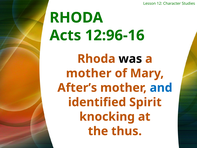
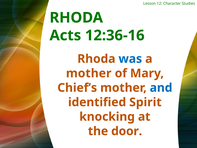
12:96-16: 12:96-16 -> 12:36-16
was colour: black -> blue
After’s: After’s -> Chief’s
thus: thus -> door
